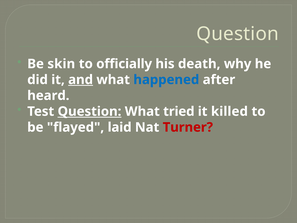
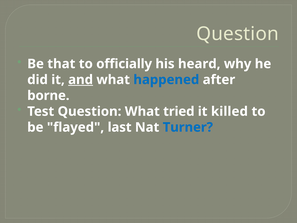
skin: skin -> that
death: death -> heard
heard: heard -> borne
Question at (89, 111) underline: present -> none
laid: laid -> last
Turner colour: red -> blue
